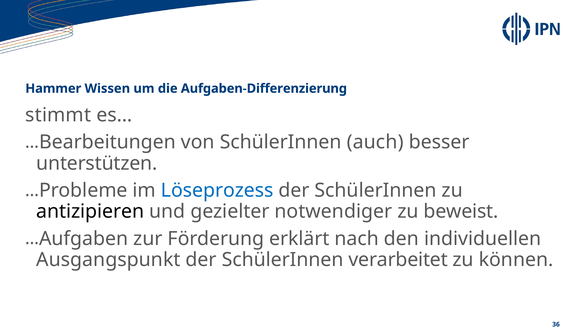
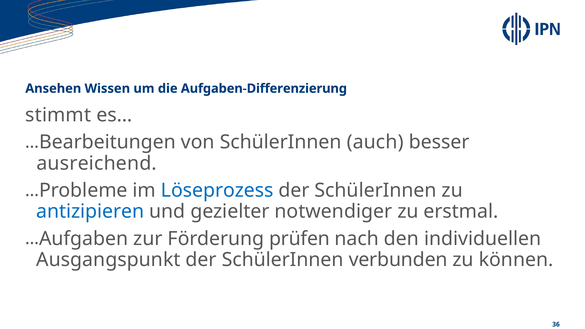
Hammer: Hammer -> Ansehen
unterstützen: unterstützen -> ausreichend
antizipieren colour: black -> blue
beweist: beweist -> erstmal
erklärt: erklärt -> prüfen
verarbeitet: verarbeitet -> verbunden
